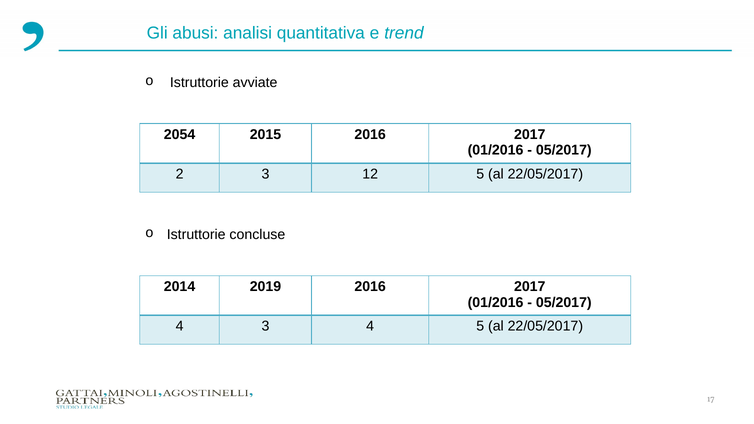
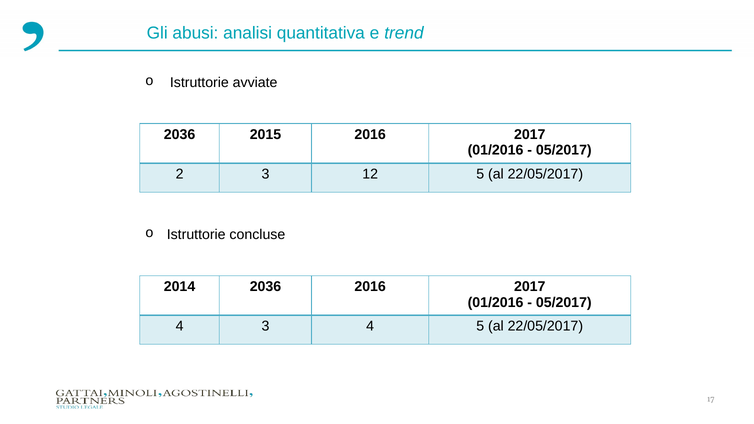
2054 at (180, 135): 2054 -> 2036
2014 2019: 2019 -> 2036
